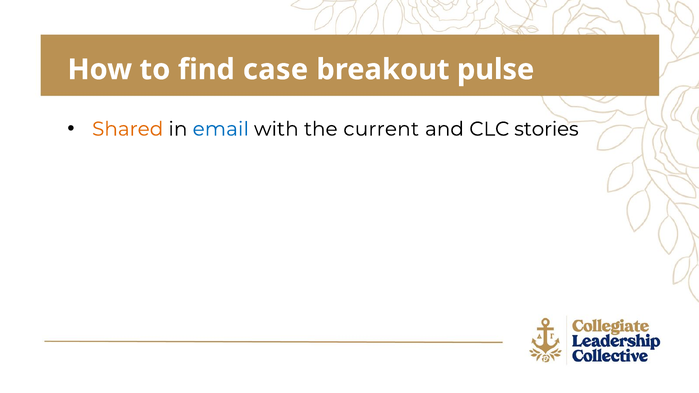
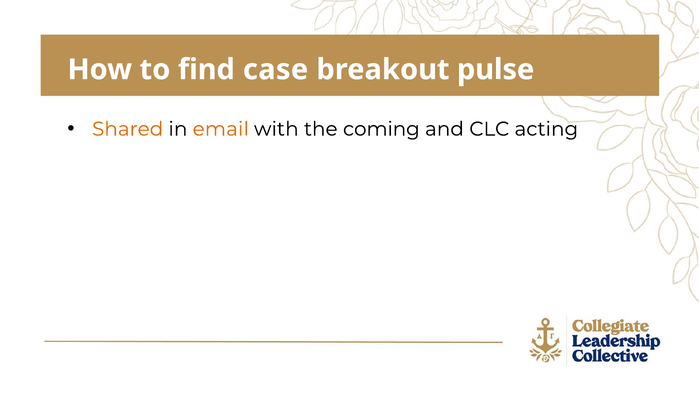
email colour: blue -> orange
current: current -> coming
stories: stories -> acting
